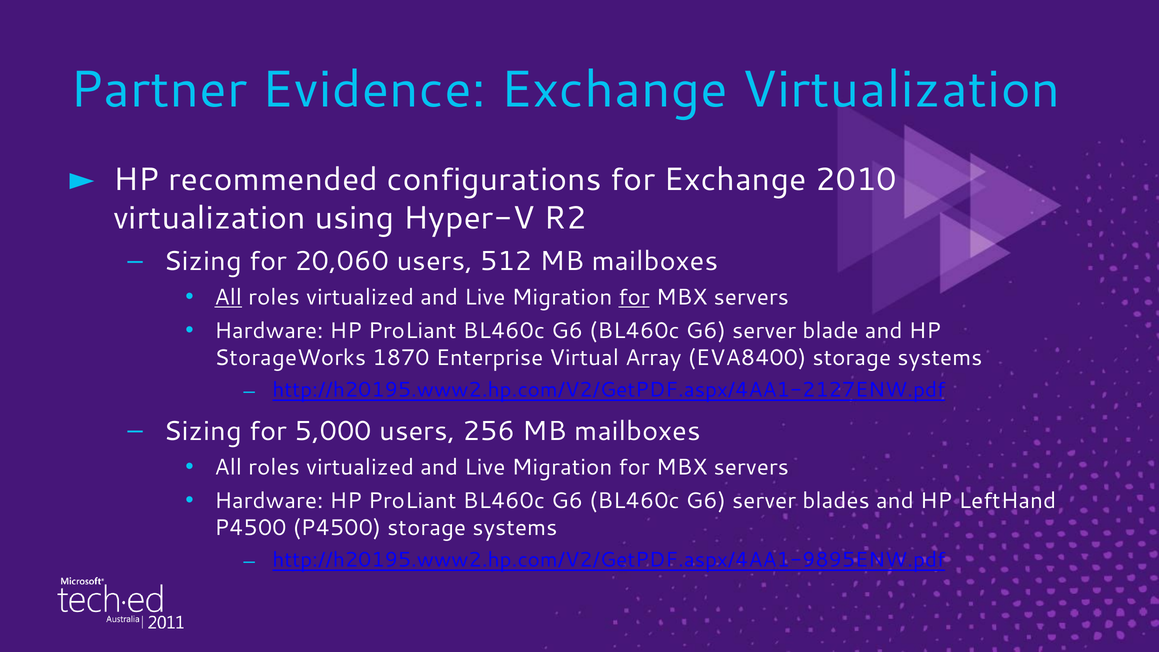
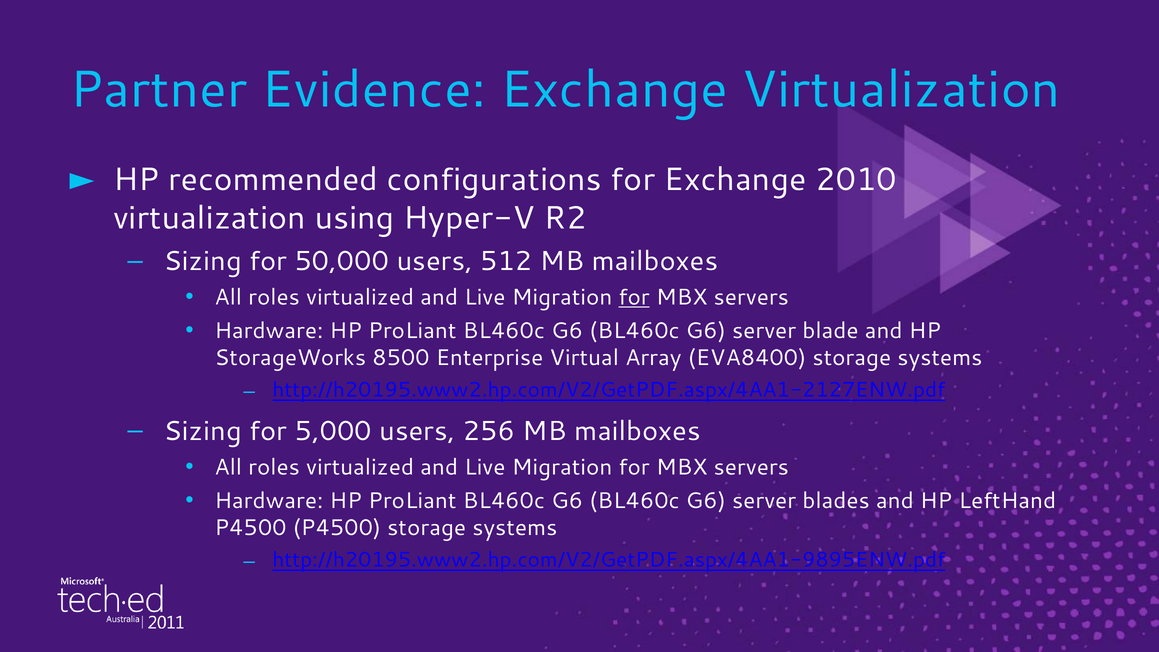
20,060: 20,060 -> 50,000
All at (228, 297) underline: present -> none
1870: 1870 -> 8500
